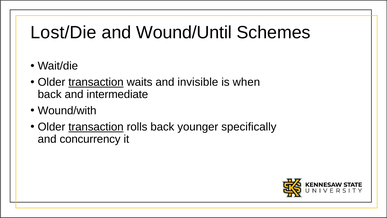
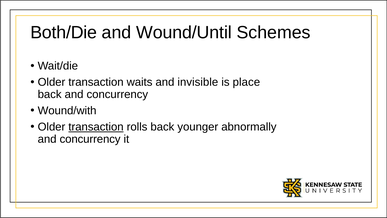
Lost/Die: Lost/Die -> Both/Die
transaction at (96, 82) underline: present -> none
when: when -> place
back and intermediate: intermediate -> concurrency
specifically: specifically -> abnormally
